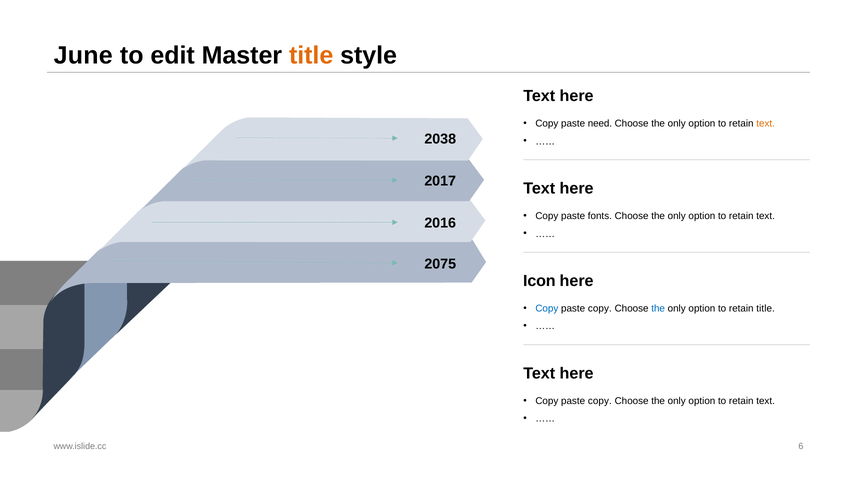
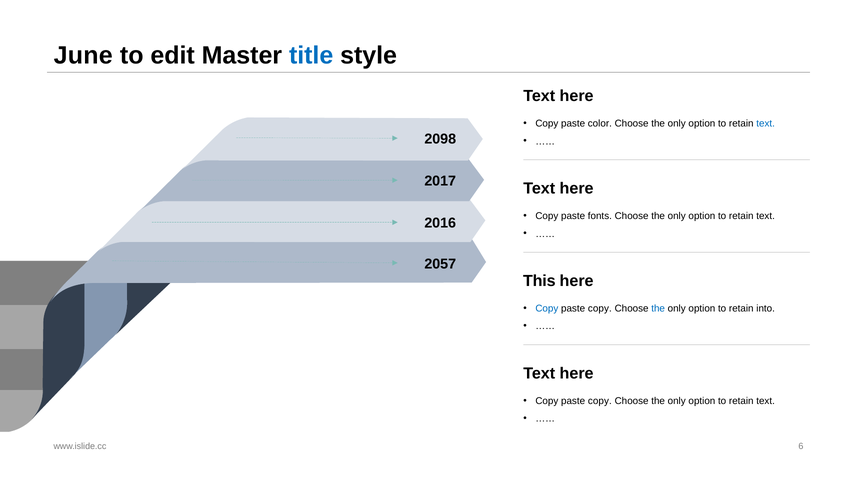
title at (311, 55) colour: orange -> blue
need: need -> color
text at (766, 124) colour: orange -> blue
2038: 2038 -> 2098
2075: 2075 -> 2057
Icon: Icon -> This
retain title: title -> into
